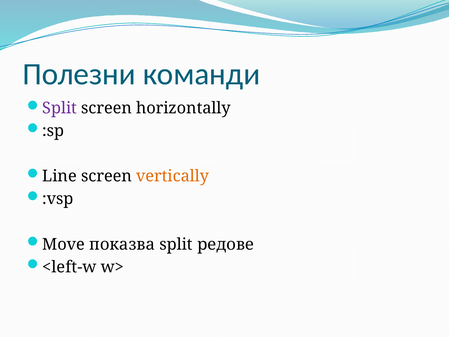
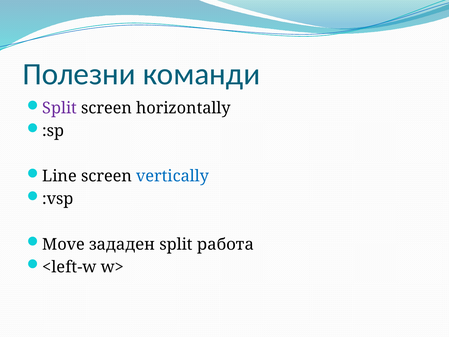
vertically colour: orange -> blue
показва: показва -> зададен
редове: редове -> работа
